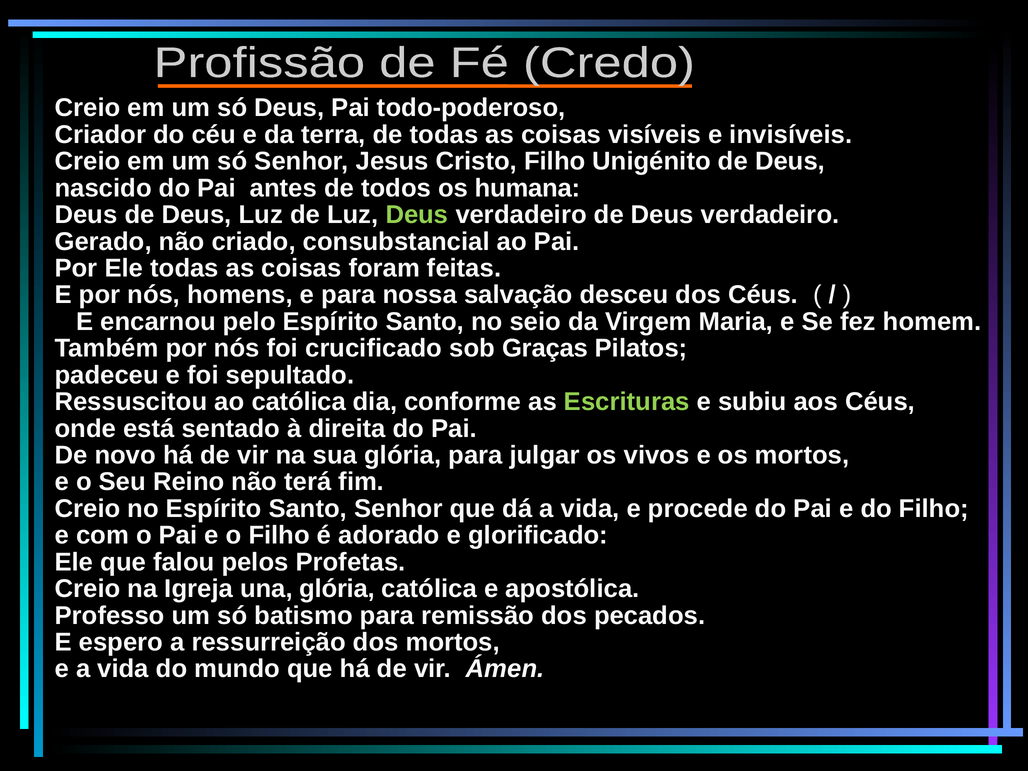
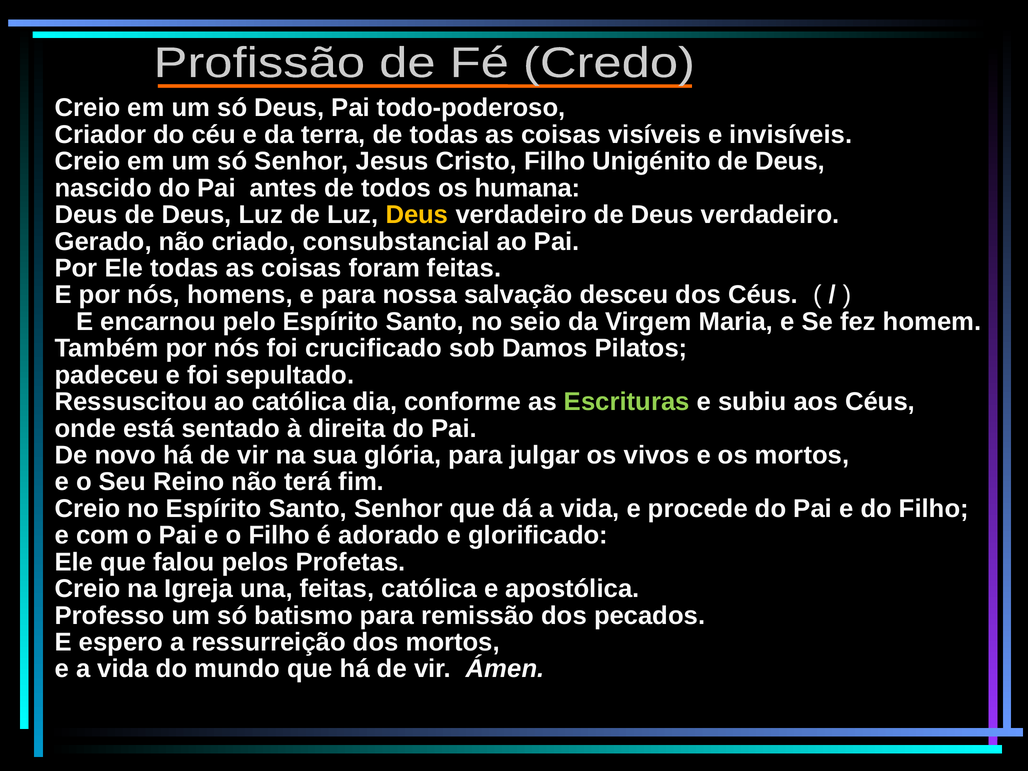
Deus at (417, 215) colour: light green -> yellow
Graças: Graças -> Damos
una glória: glória -> feitas
